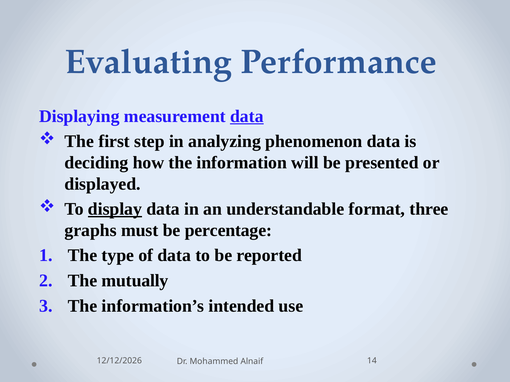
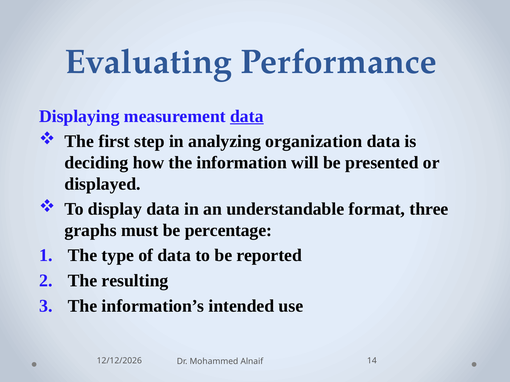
phenomenon: phenomenon -> organization
display underline: present -> none
mutually: mutually -> resulting
